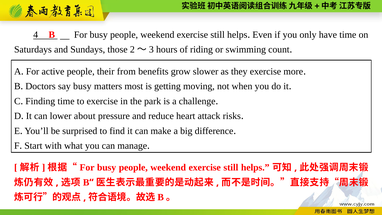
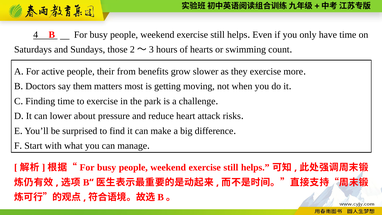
riding: riding -> hearts
say busy: busy -> them
